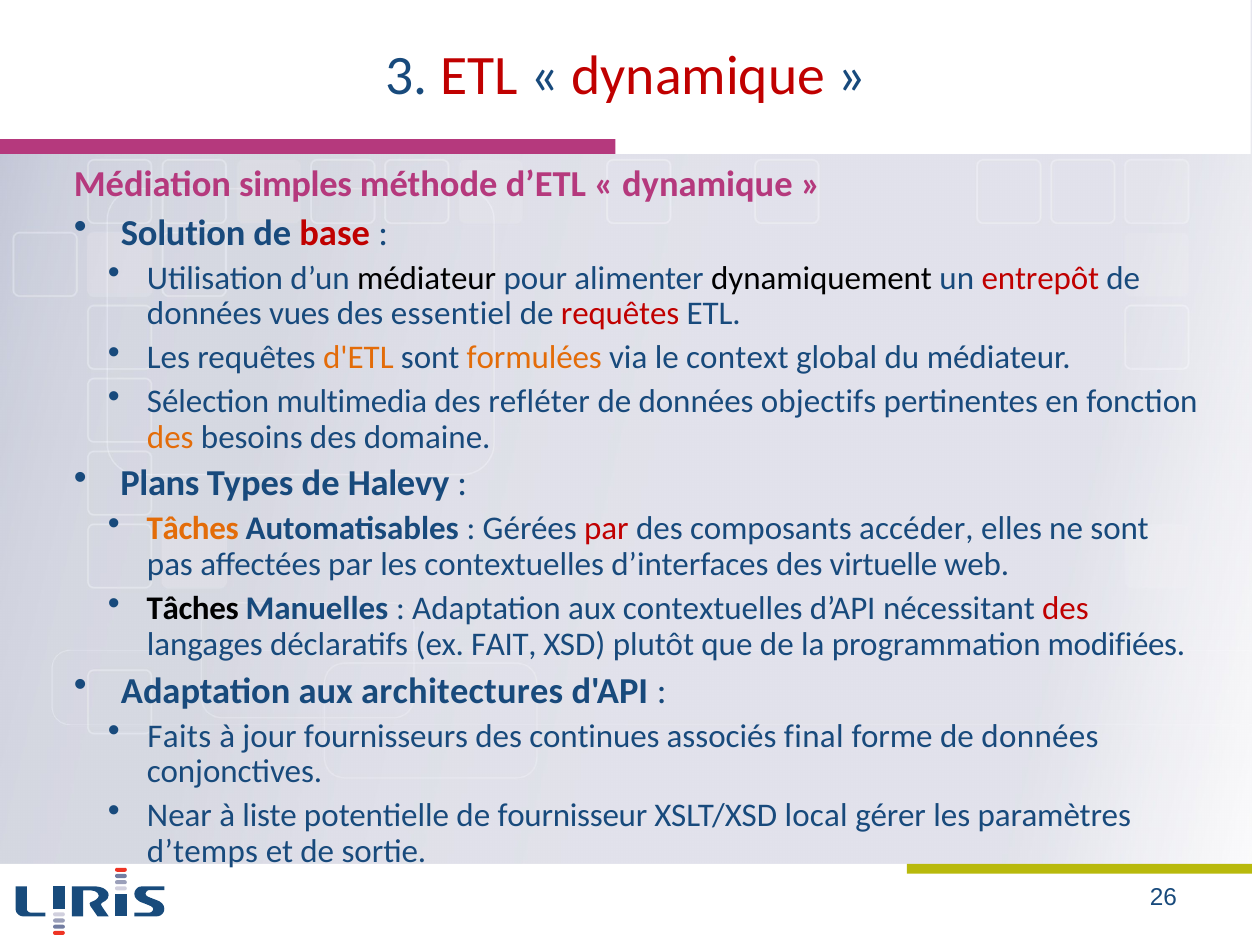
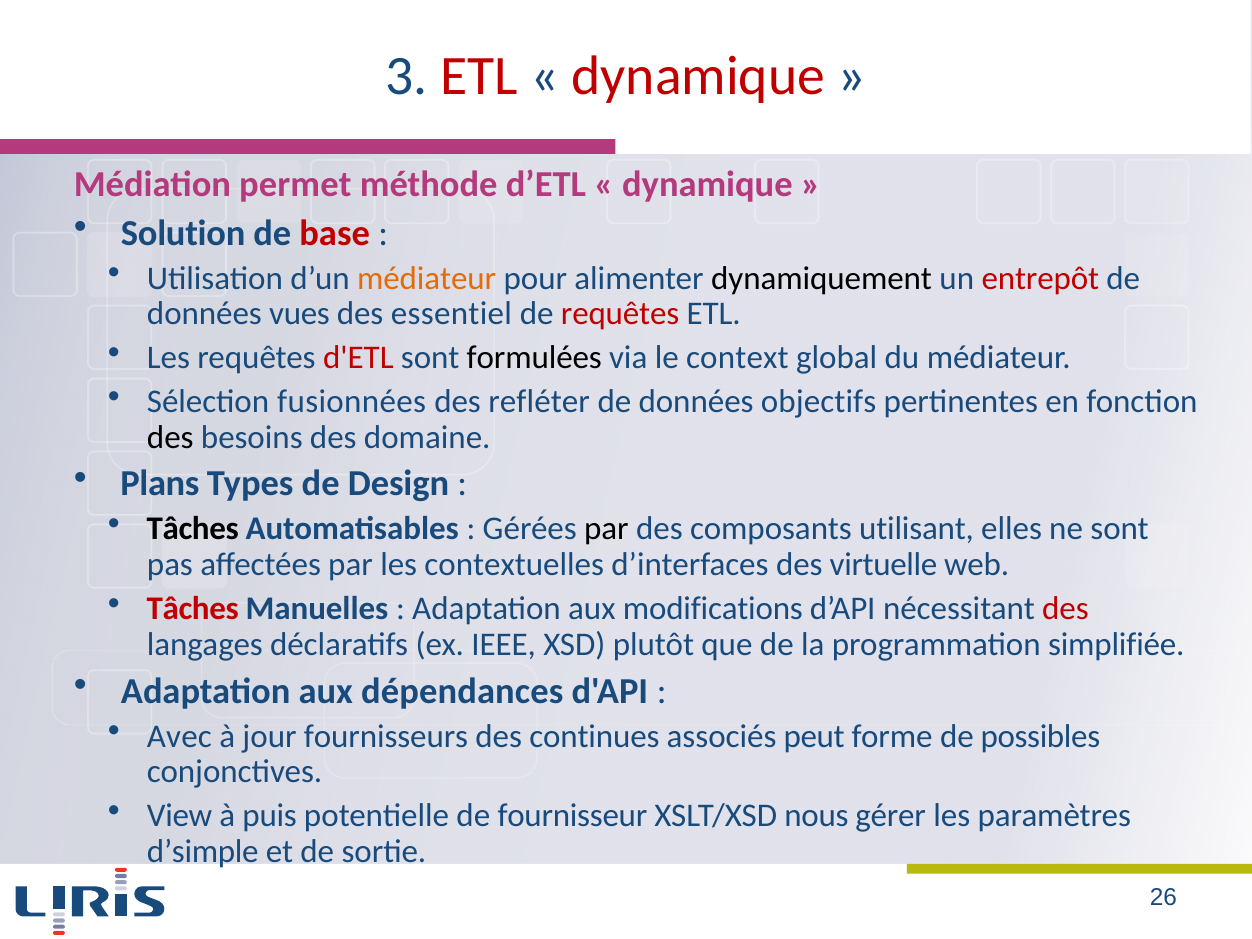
simples: simples -> permet
médiateur at (427, 278) colour: black -> orange
d'ETL colour: orange -> red
formulées colour: orange -> black
multimedia: multimedia -> fusionnées
des at (170, 437) colour: orange -> black
Halevy: Halevy -> Design
Tâches at (193, 529) colour: orange -> black
par at (606, 529) colour: red -> black
accéder: accéder -> utilisant
Tâches at (193, 609) colour: black -> red
aux contextuelles: contextuelles -> modifications
FAIT: FAIT -> IEEE
modifiées: modifiées -> simplifiée
architectures: architectures -> dépendances
Faits: Faits -> Avec
final: final -> peut
forme de données: données -> possibles
Near: Near -> View
liste: liste -> puis
local: local -> nous
d’temps: d’temps -> d’simple
